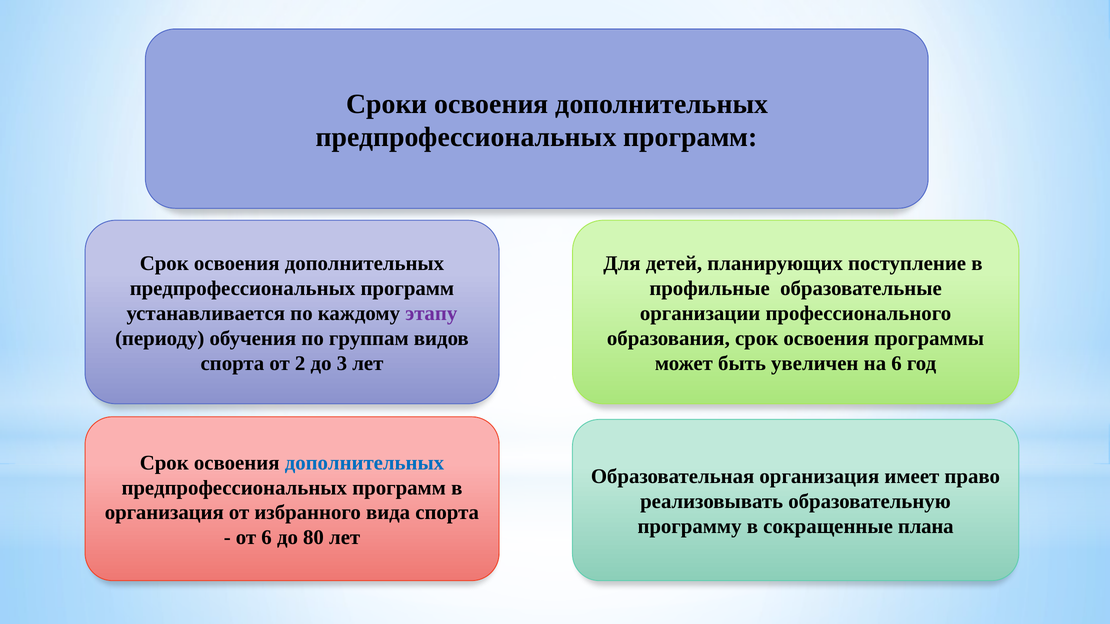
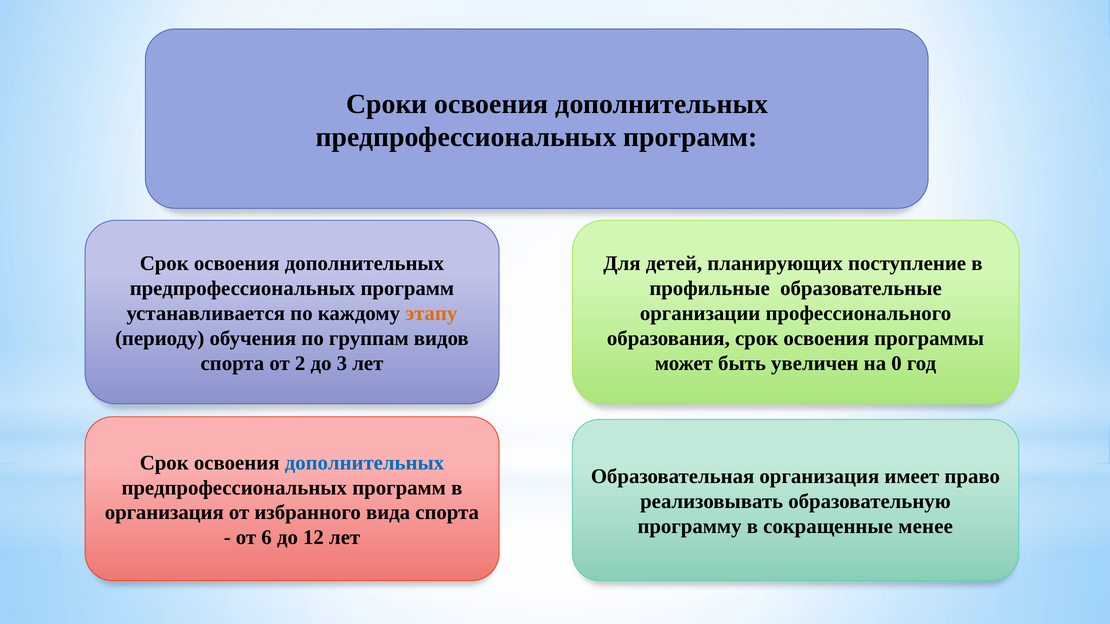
этапу colour: purple -> orange
на 6: 6 -> 0
плана: плана -> менее
80: 80 -> 12
